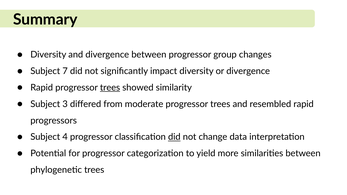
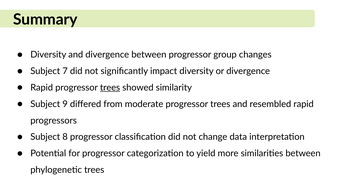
3: 3 -> 9
4: 4 -> 8
did at (174, 137) underline: present -> none
